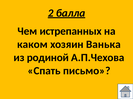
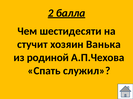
истрепанных: истрепанных -> шестидесяти
каком: каком -> стучит
письмо: письмо -> служил
